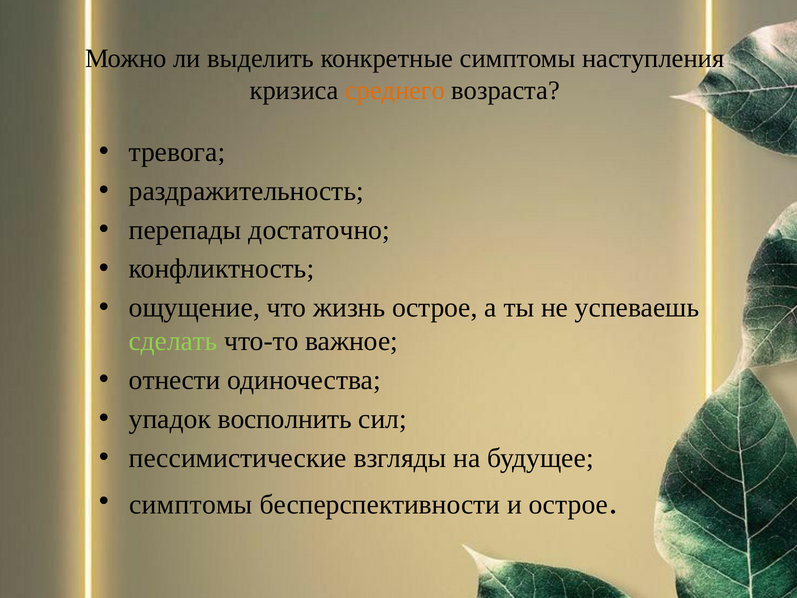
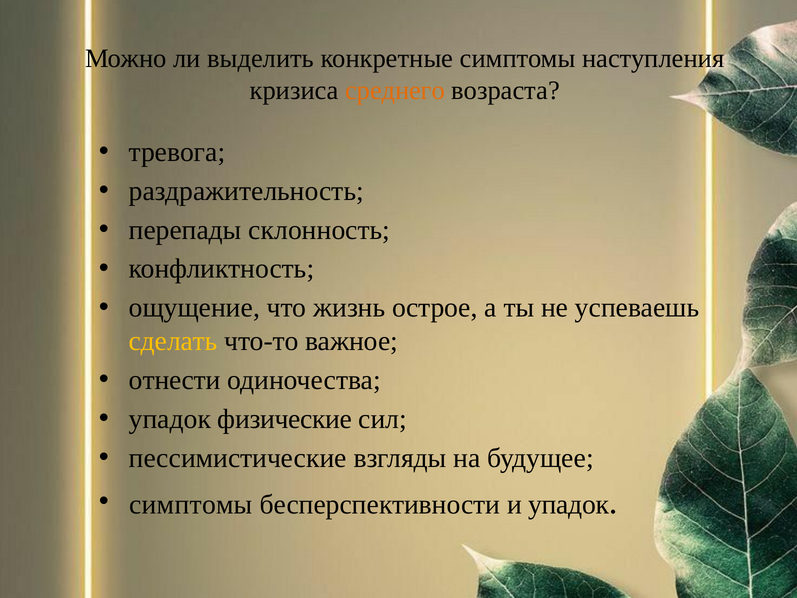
достаточно: достаточно -> склонность
сделать colour: light green -> yellow
восполнить: восполнить -> физические
и острое: острое -> упадок
